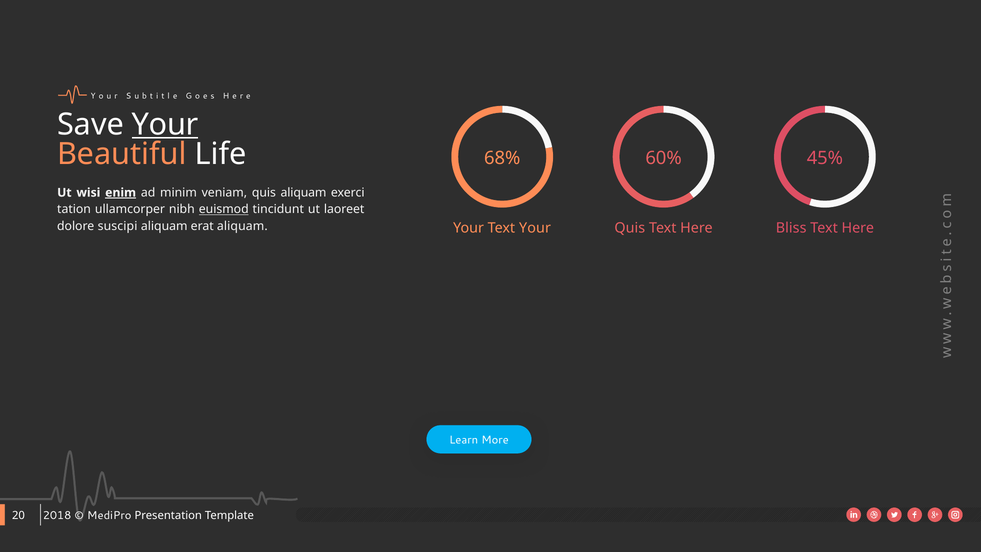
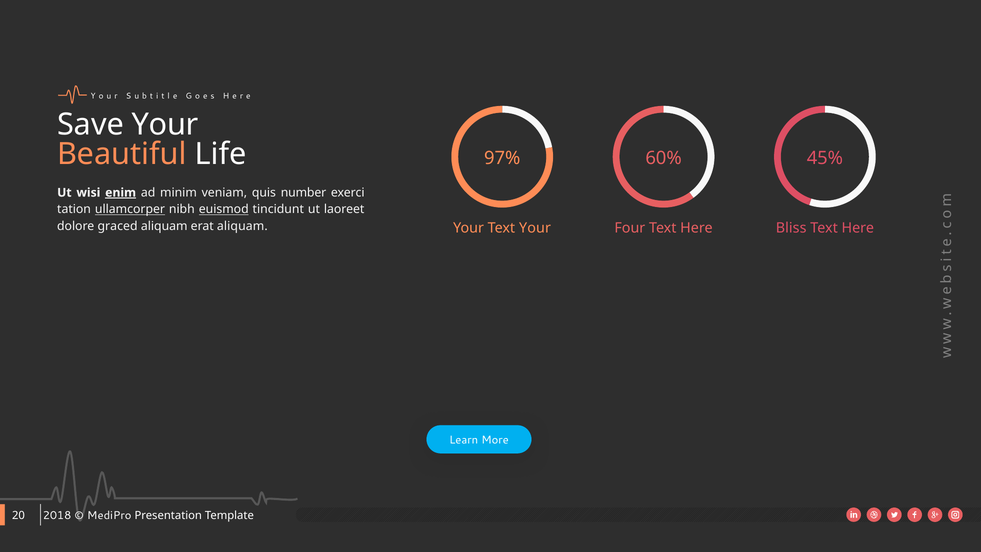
Your at (165, 125) underline: present -> none
68%: 68% -> 97%
quis aliquam: aliquam -> number
ullamcorper underline: none -> present
suscipi: suscipi -> graced
Quis at (630, 228): Quis -> Four
